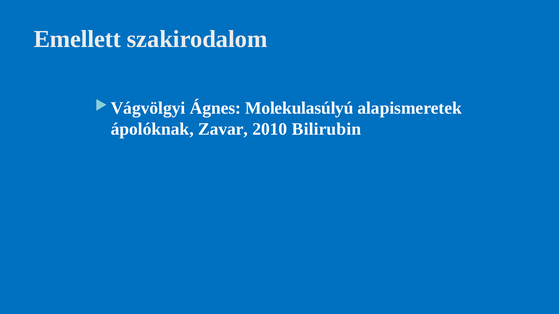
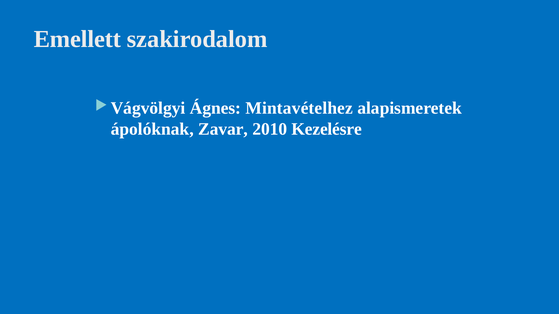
Molekulasúlyú: Molekulasúlyú -> Mintavételhez
Bilirubin: Bilirubin -> Kezelésre
